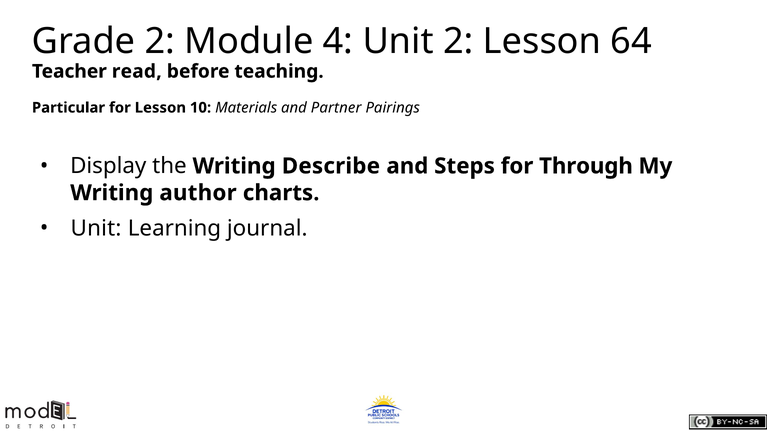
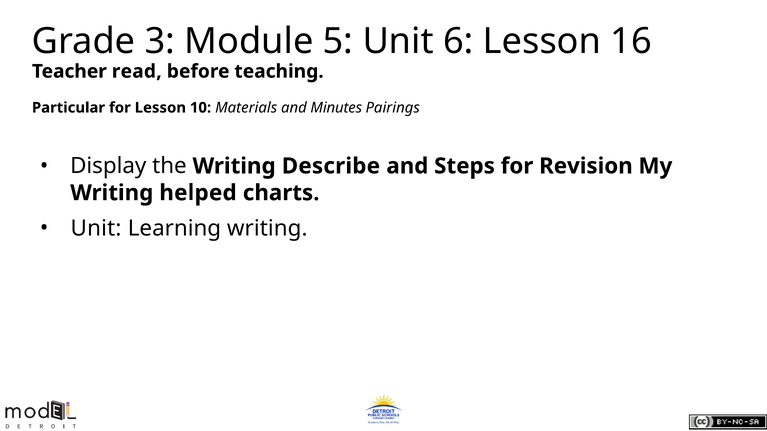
Grade 2: 2 -> 3
4: 4 -> 5
Unit 2: 2 -> 6
64: 64 -> 16
Partner: Partner -> Minutes
Through: Through -> Revision
author: author -> helped
Learning journal: journal -> writing
